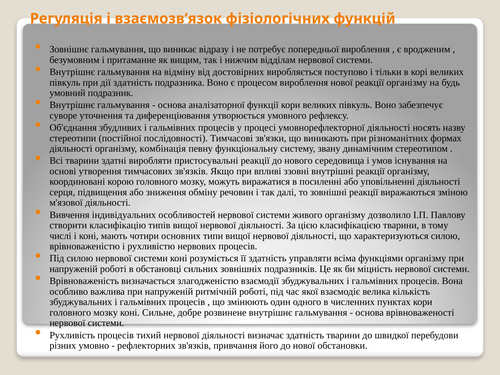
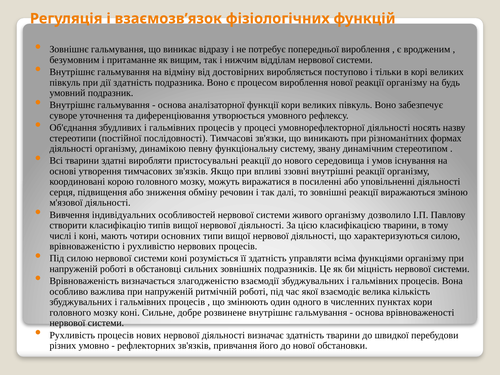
комбінація: комбінація -> динамікою
тихий: тихий -> нових
